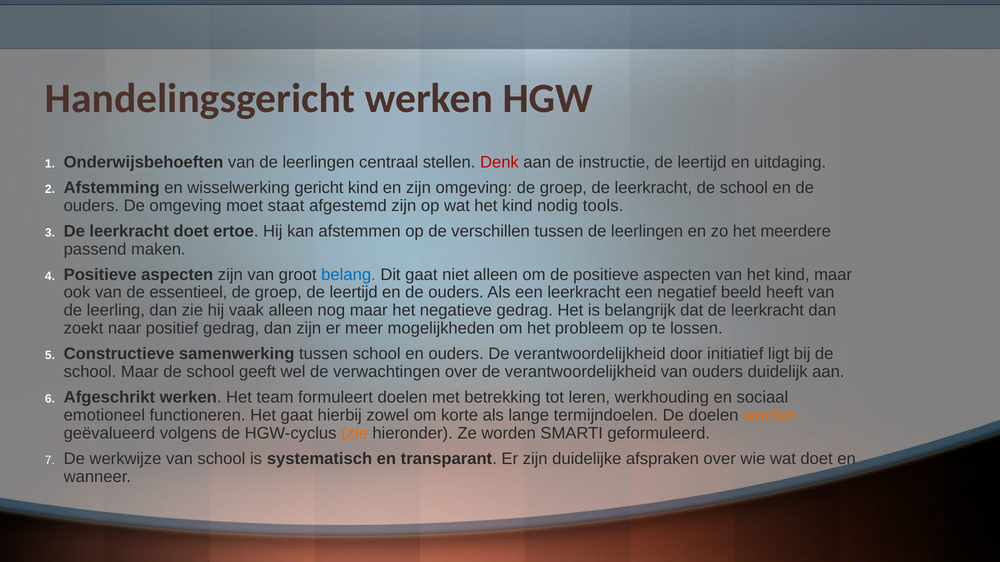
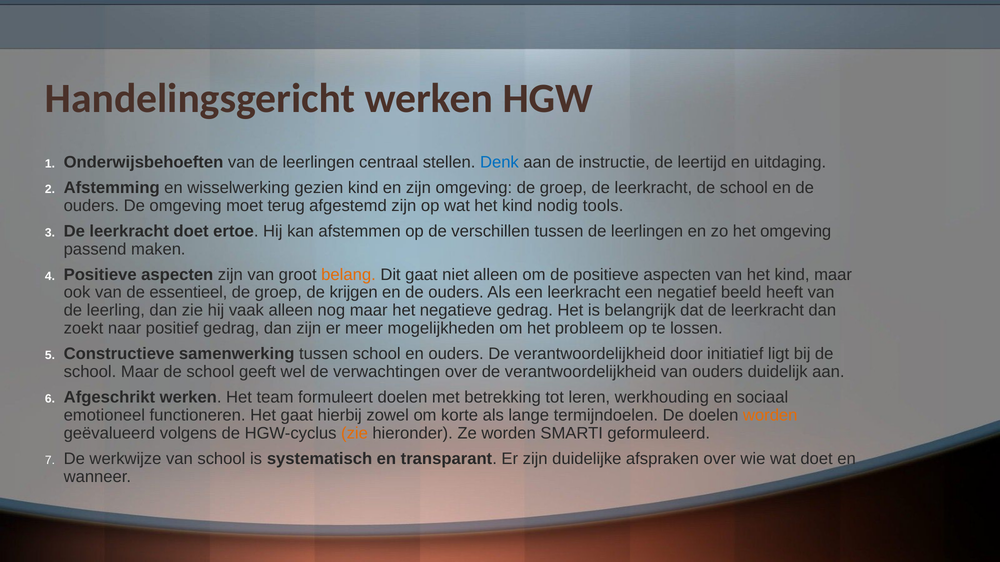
Denk colour: red -> blue
gericht: gericht -> gezien
staat: staat -> terug
het meerdere: meerdere -> omgeving
belang colour: blue -> orange
groep de leertijd: leertijd -> krijgen
